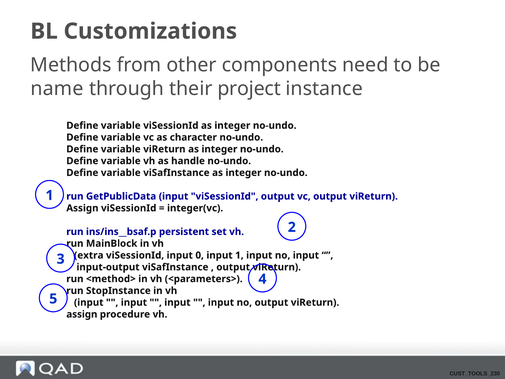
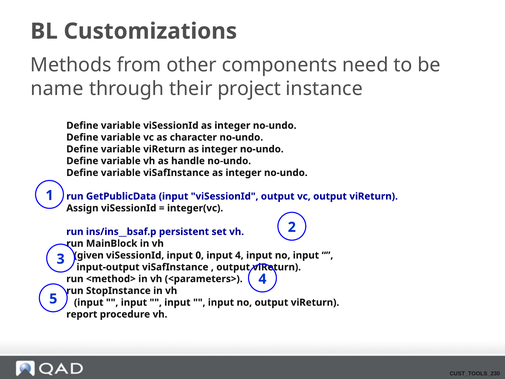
extra: extra -> given
input 1: 1 -> 4
assign at (82, 314): assign -> report
